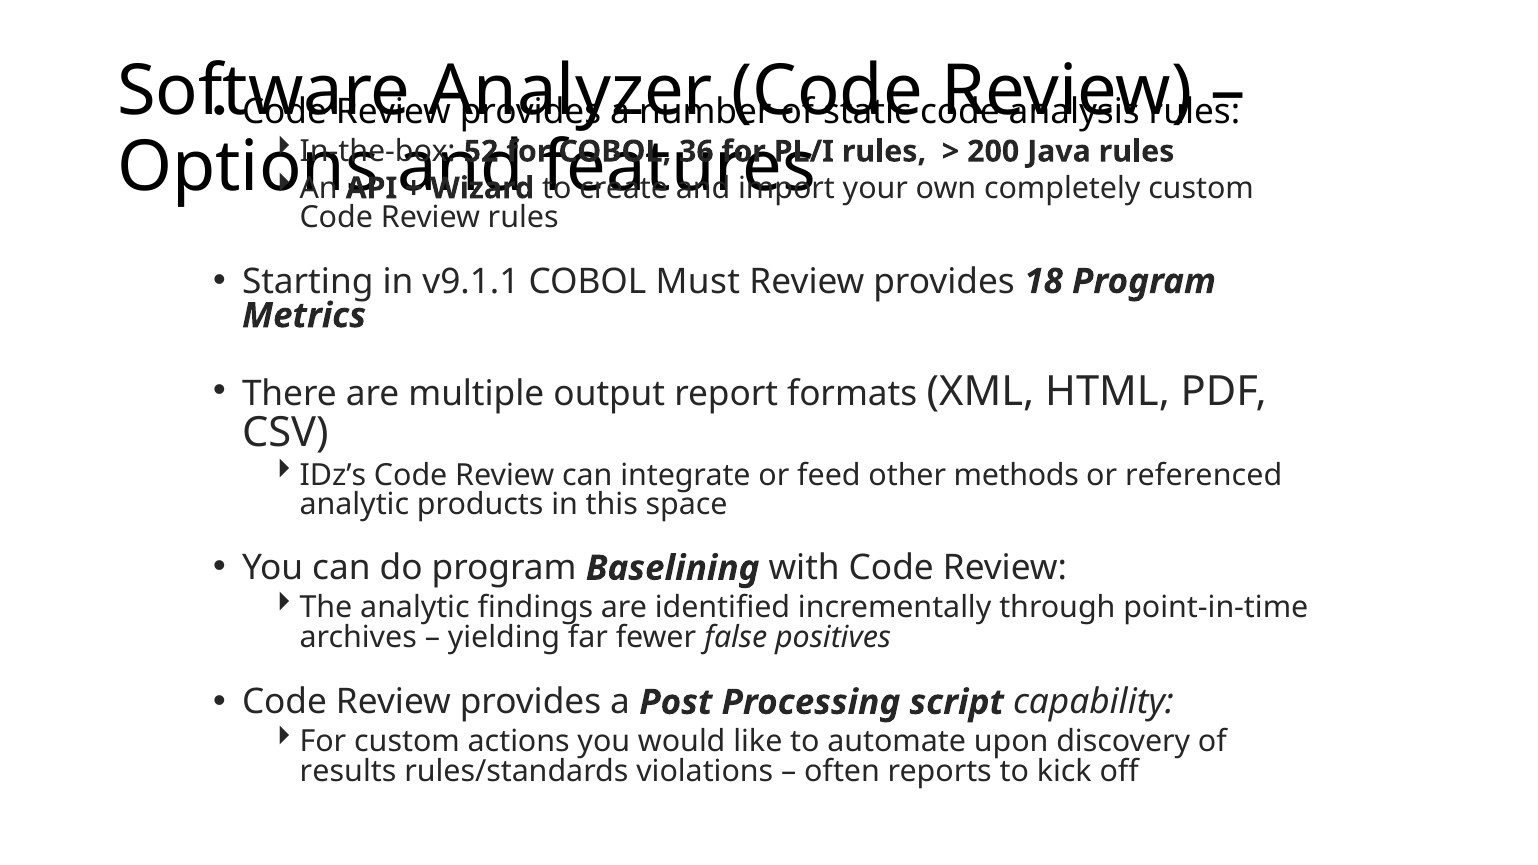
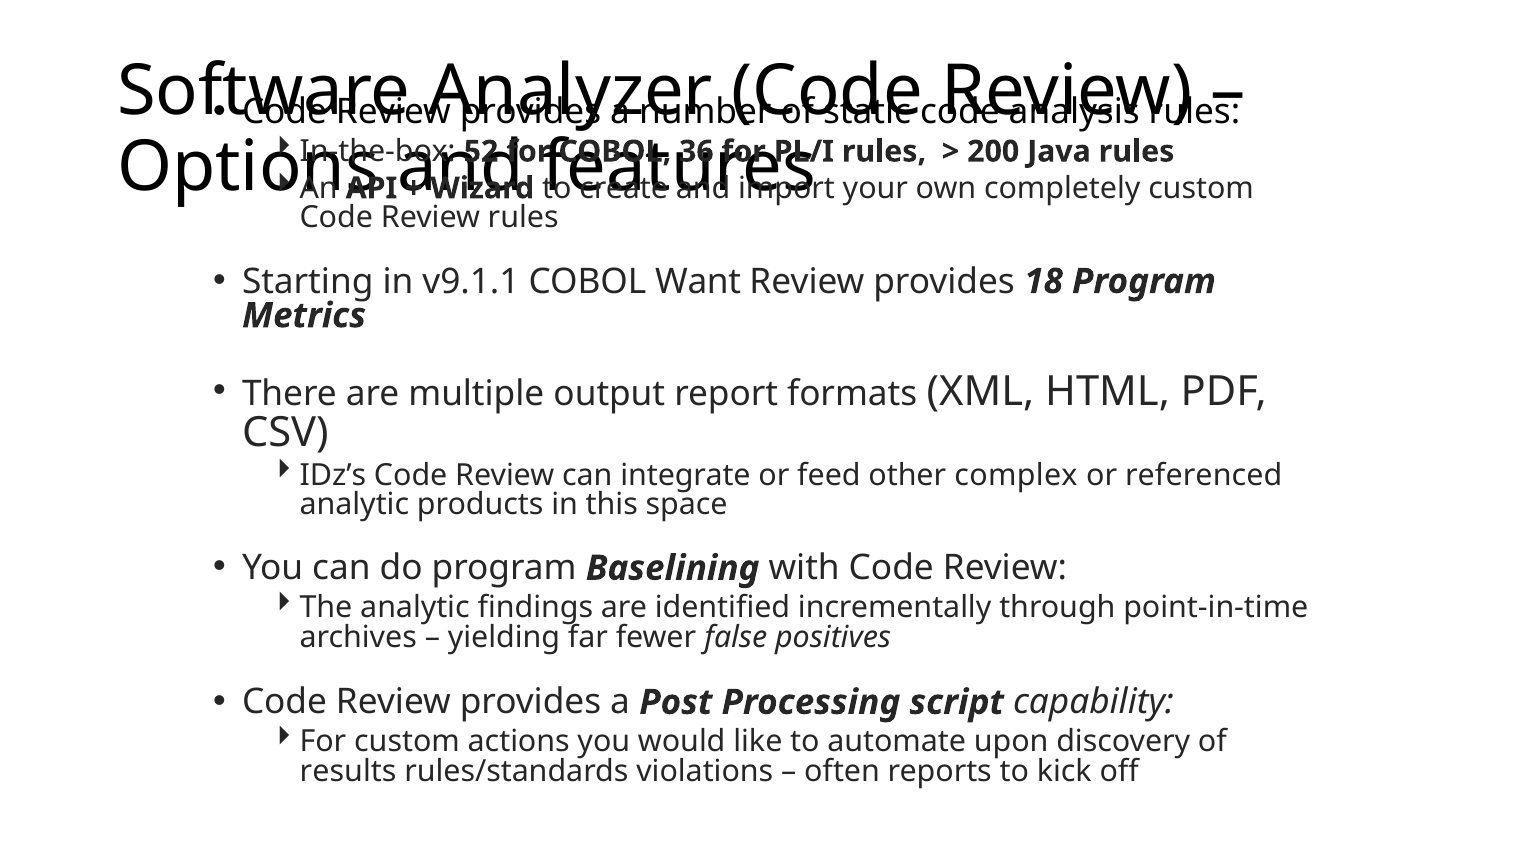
Must: Must -> Want
methods: methods -> complex
